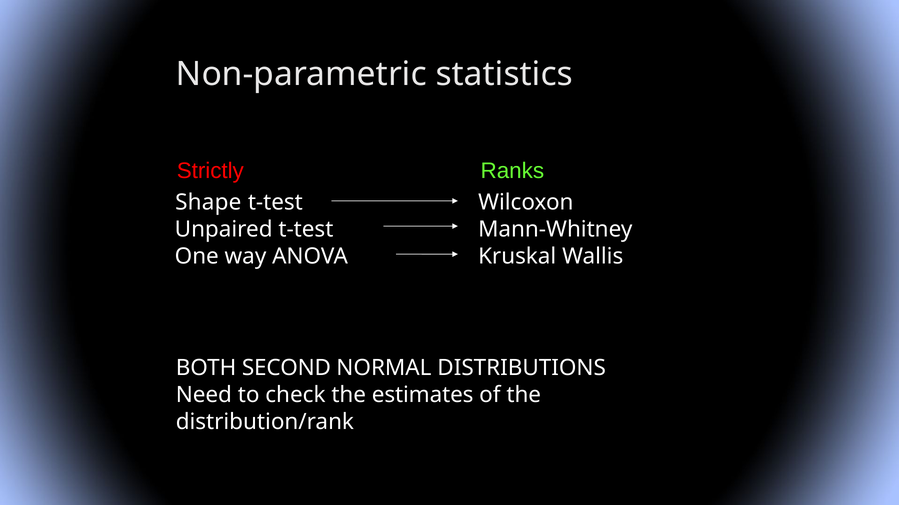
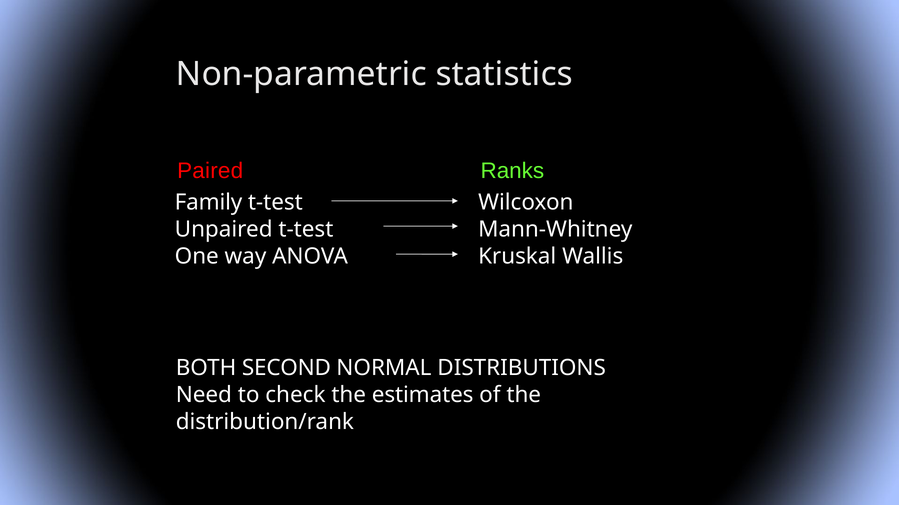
Strictly: Strictly -> Paired
Shape: Shape -> Family
